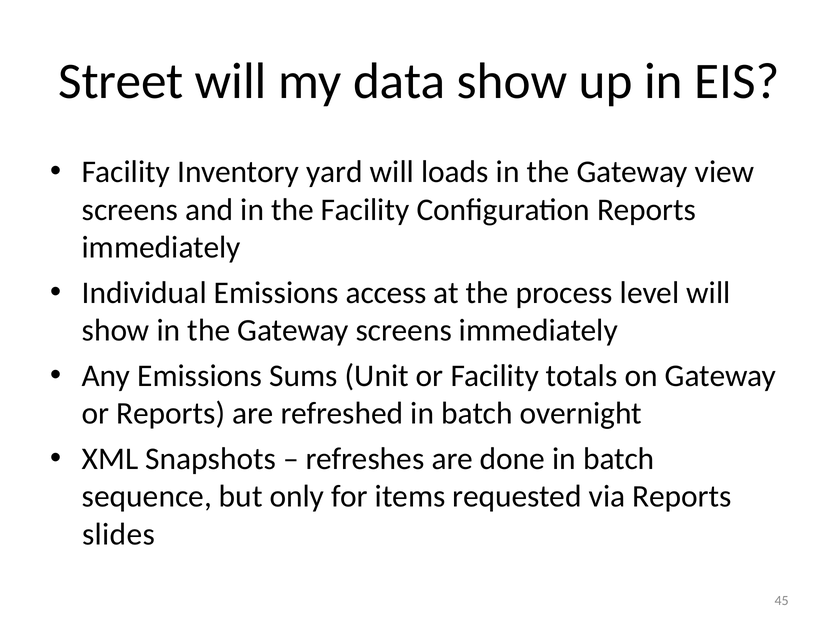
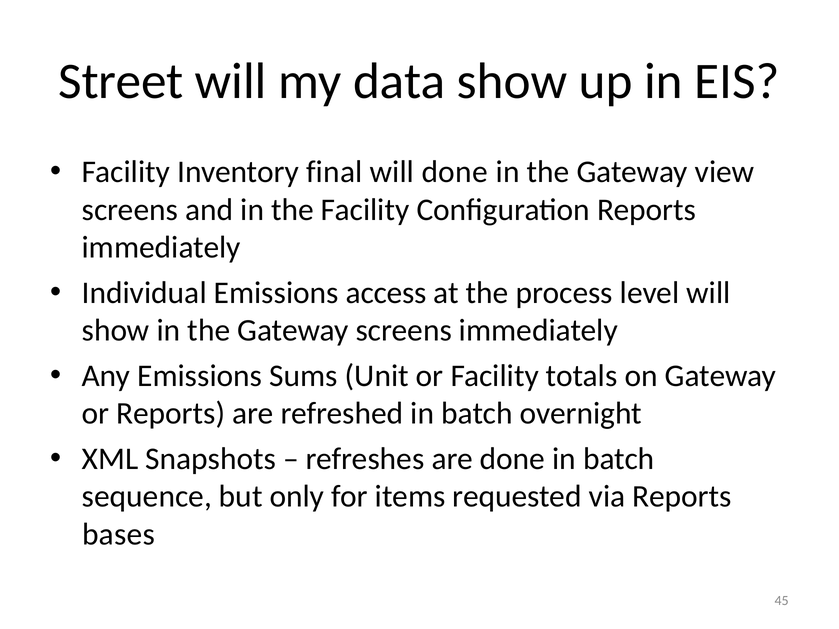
yard: yard -> final
will loads: loads -> done
slides: slides -> bases
